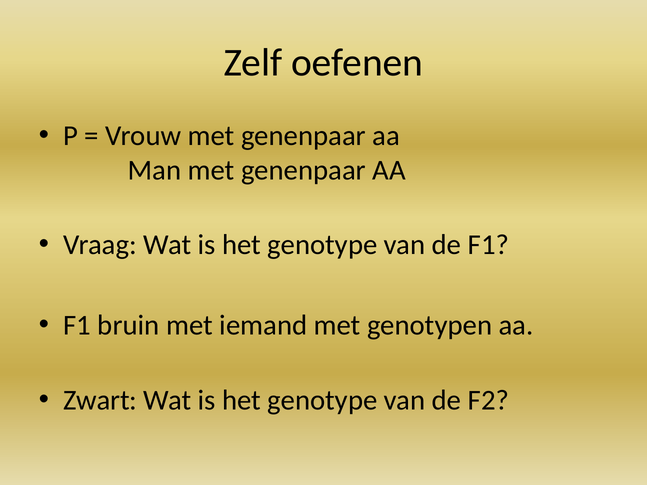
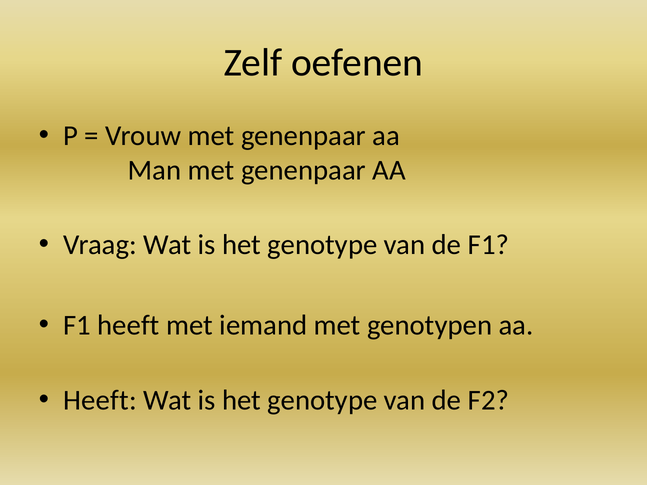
F1 bruin: bruin -> heeft
Zwart at (100, 400): Zwart -> Heeft
